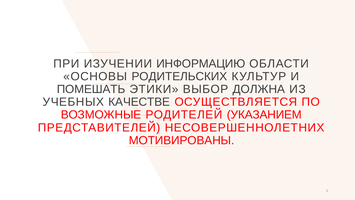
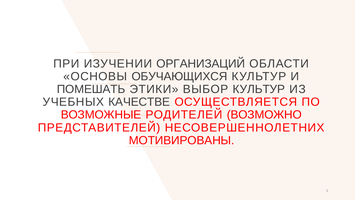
ИНФОРМАЦИЮ: ИНФОРМАЦИЮ -> ОРГАНИЗАЦИЙ
РОДИТЕЛЬСКИХ: РОДИТЕЛЬСКИХ -> ОБУЧАЮЩИХСЯ
ВЫБОР ДОЛЖНА: ДОЛЖНА -> КУЛЬТУР
УКАЗАНИЕМ: УКАЗАНИЕМ -> ВОЗМОЖНО
